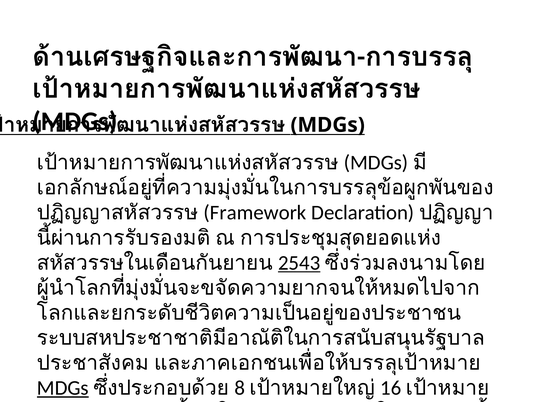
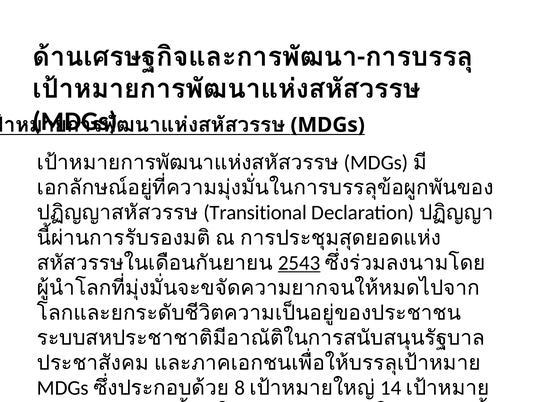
Framework: Framework -> Transitional
MDGs at (63, 388) underline: present -> none
16: 16 -> 14
